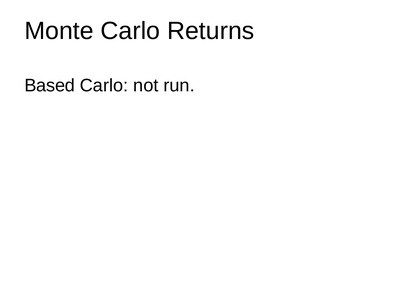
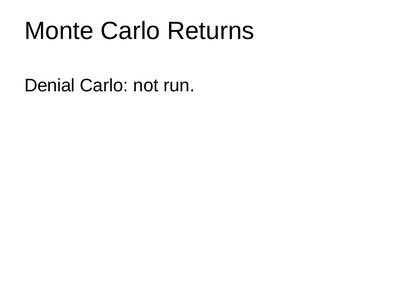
Based: Based -> Denial
